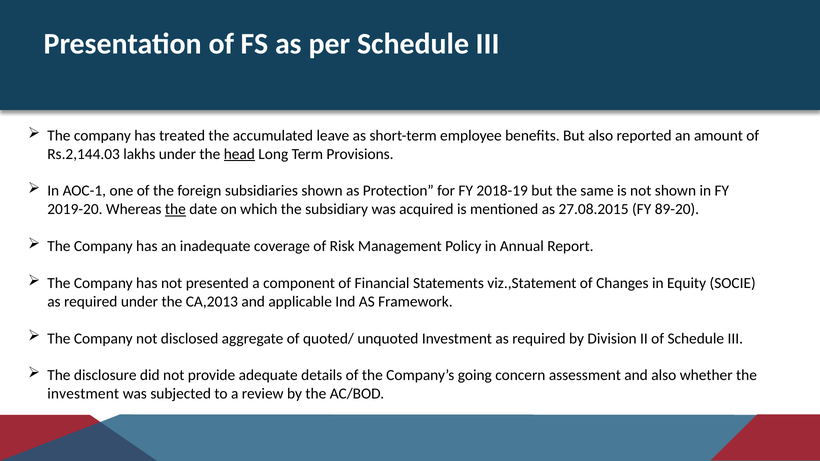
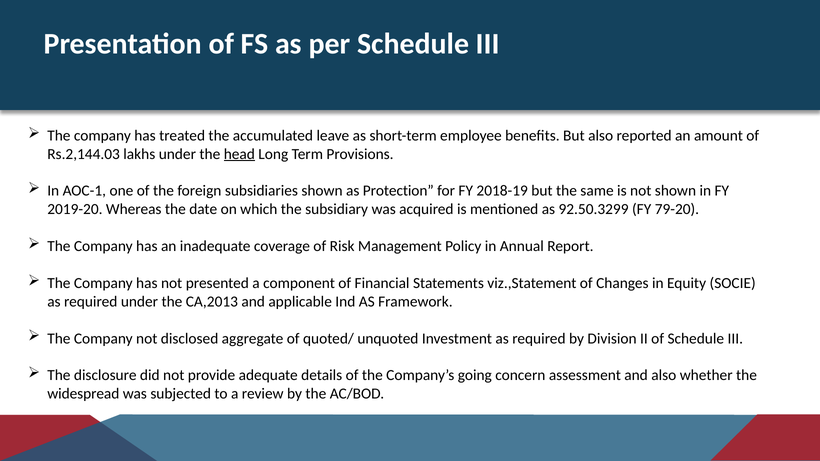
the at (175, 209) underline: present -> none
27.08.2015: 27.08.2015 -> 92.50.3299
89-20: 89-20 -> 79-20
investment at (83, 394): investment -> widespread
